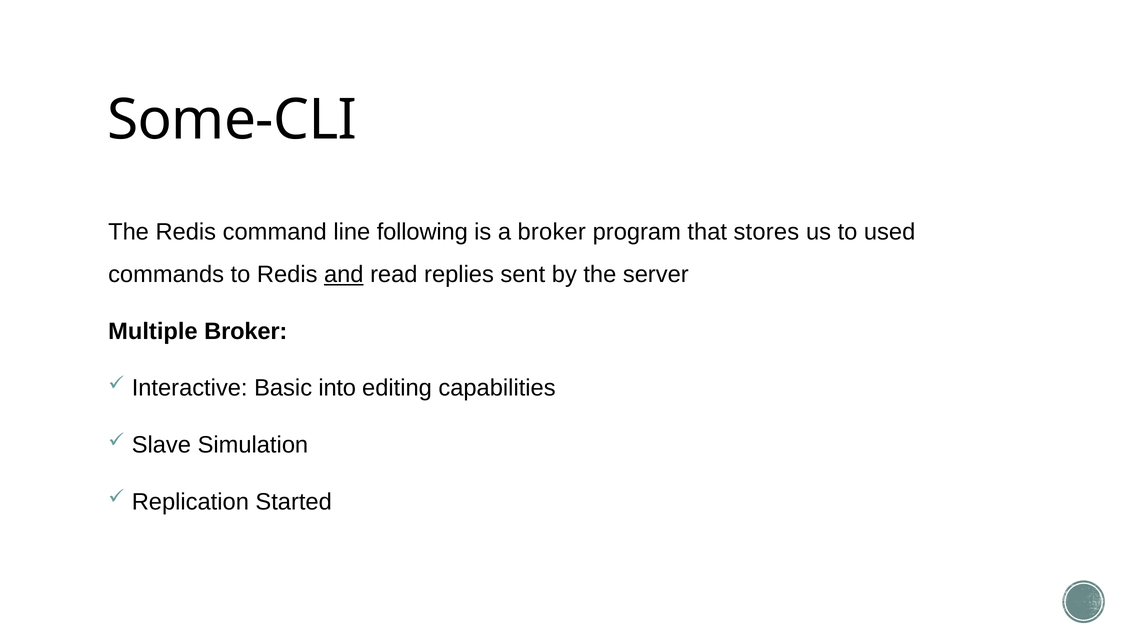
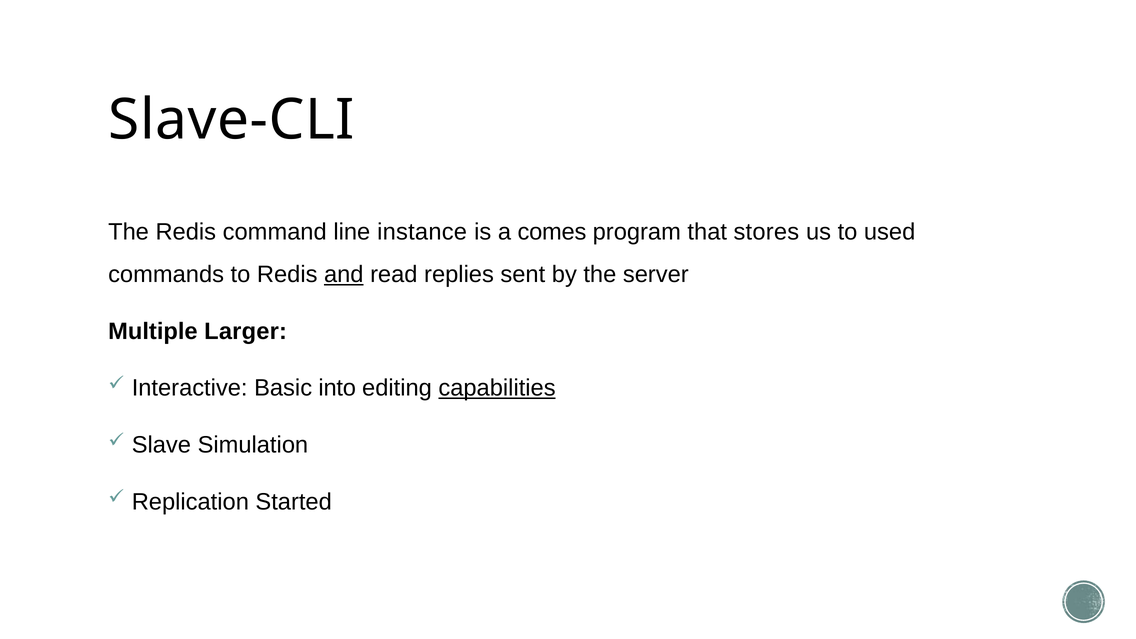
Some-CLI: Some-CLI -> Slave-CLI
following: following -> instance
a broker: broker -> comes
Multiple Broker: Broker -> Larger
capabilities underline: none -> present
